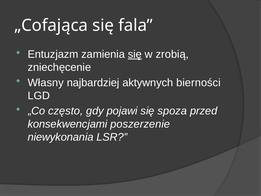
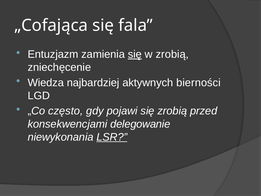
Własny: Własny -> Wiedza
się spoza: spoza -> zrobią
poszerzenie: poszerzenie -> delegowanie
LSR underline: none -> present
